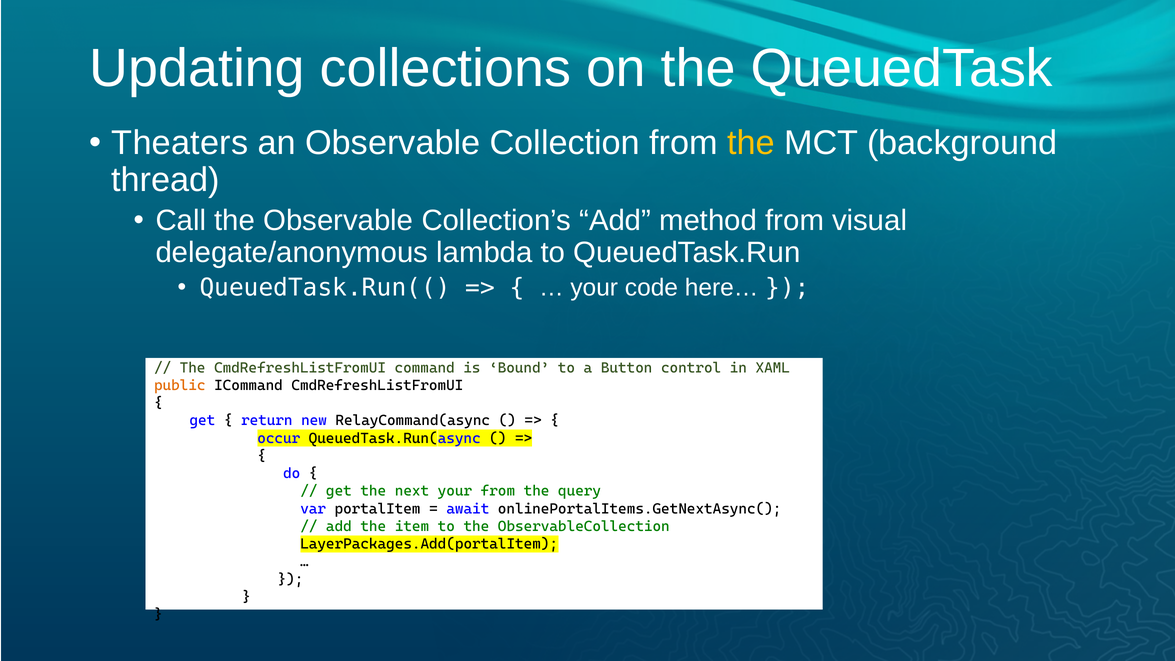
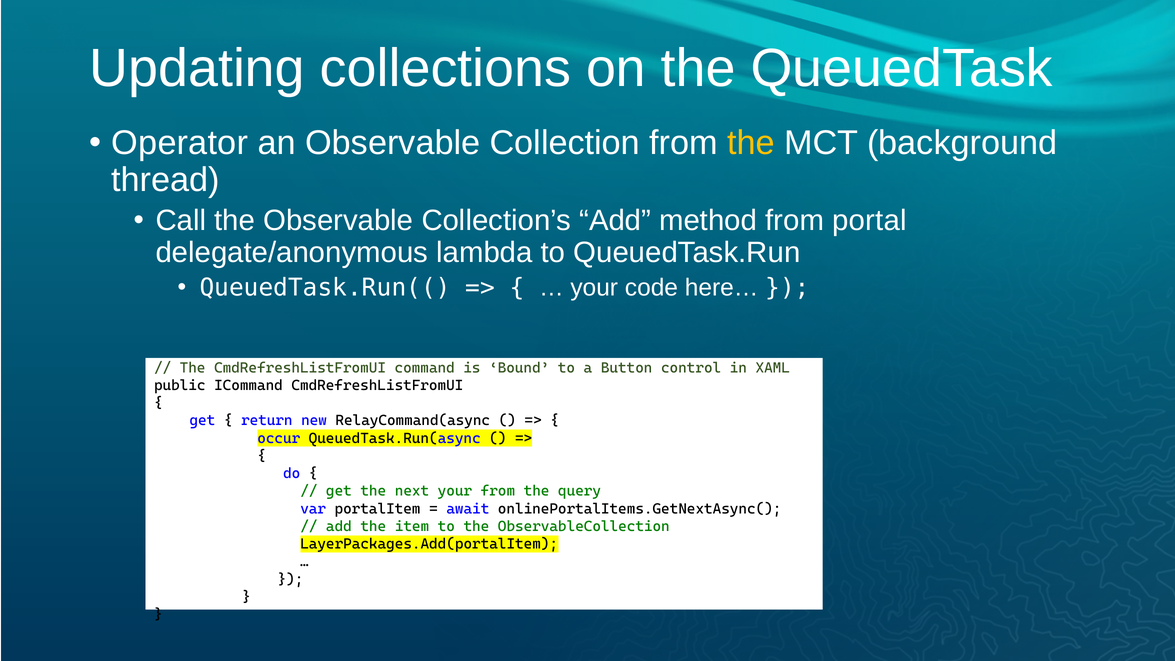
Theaters: Theaters -> Operator
visual: visual -> portal
public colour: orange -> black
